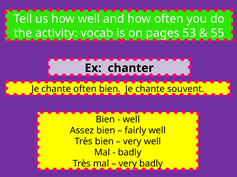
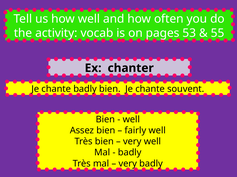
chante often: often -> badly
